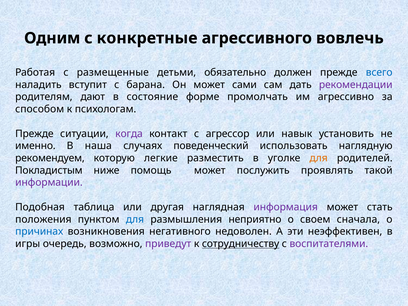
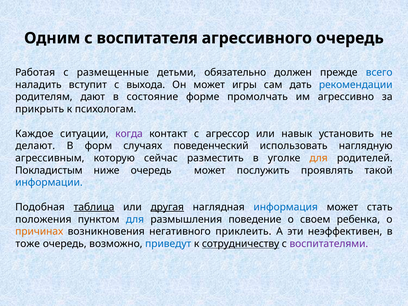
конкретные: конкретные -> воспитателя
агрессивного вовлечь: вовлечь -> очередь
барана: барана -> выхода
сами: сами -> игры
рекомендации colour: purple -> blue
способом: способом -> прикрыть
Прежде at (34, 134): Прежде -> Каждое
именно: именно -> делают
наша: наша -> форм
рекомендуем: рекомендуем -> агрессивным
легкие: легкие -> сейчас
ниже помощь: помощь -> очередь
информации colour: purple -> blue
таблица underline: none -> present
другая underline: none -> present
информация colour: purple -> blue
неприятно: неприятно -> поведение
сначала: сначала -> ребенка
причинах colour: blue -> orange
недоволен: недоволен -> приклеить
игры: игры -> тоже
приведут colour: purple -> blue
